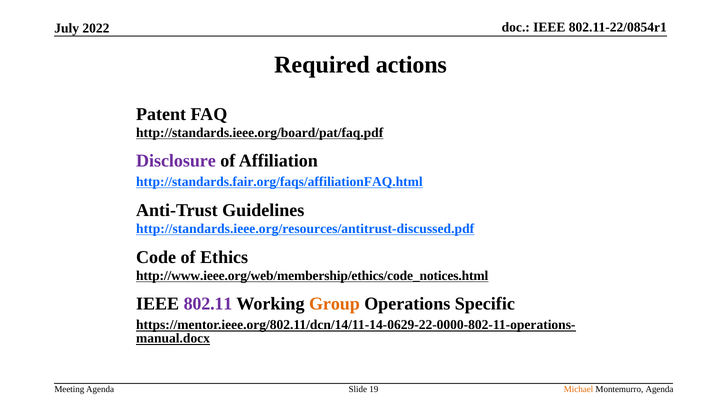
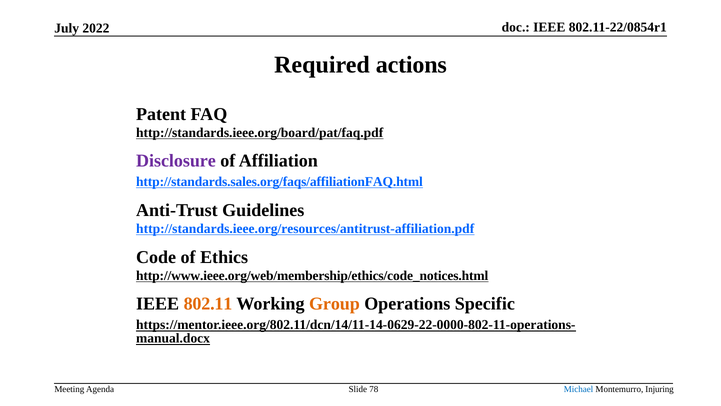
http://standards.fair.org/faqs/affiliationFAQ.html: http://standards.fair.org/faqs/affiliationFAQ.html -> http://standards.sales.org/faqs/affiliationFAQ.html
http://standards.ieee.org/resources/antitrust-discussed.pdf: http://standards.ieee.org/resources/antitrust-discussed.pdf -> http://standards.ieee.org/resources/antitrust-affiliation.pdf
802.11 colour: purple -> orange
19: 19 -> 78
Michael colour: orange -> blue
Montemurro Agenda: Agenda -> Injuring
